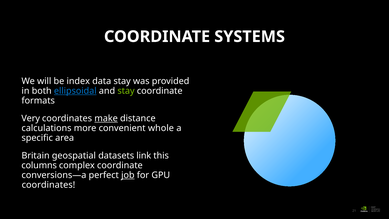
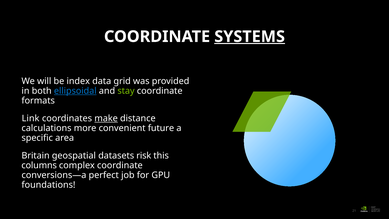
SYSTEMS underline: none -> present
data stay: stay -> grid
Very: Very -> Link
whole: whole -> future
link: link -> risk
job underline: present -> none
coordinates at (48, 185): coordinates -> foundations
